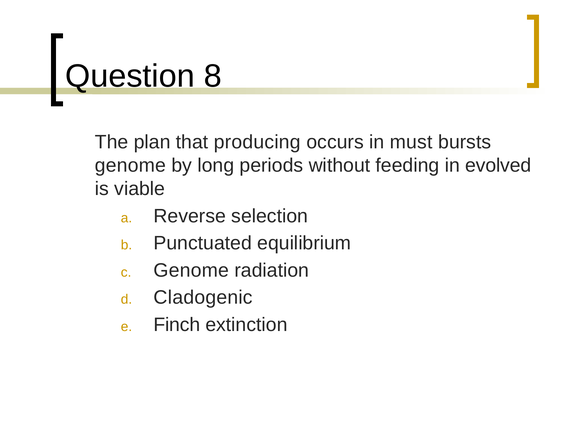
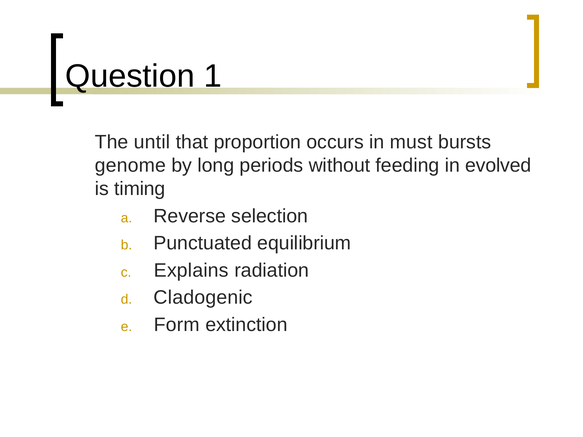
8: 8 -> 1
plan: plan -> until
producing: producing -> proportion
viable: viable -> timing
Genome at (191, 270): Genome -> Explains
Finch: Finch -> Form
